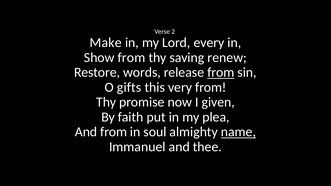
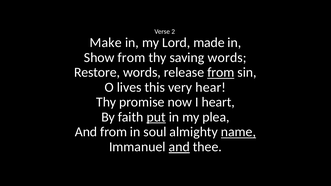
every: every -> made
saving renew: renew -> words
gifts: gifts -> lives
very from: from -> hear
given: given -> heart
put underline: none -> present
and at (179, 147) underline: none -> present
